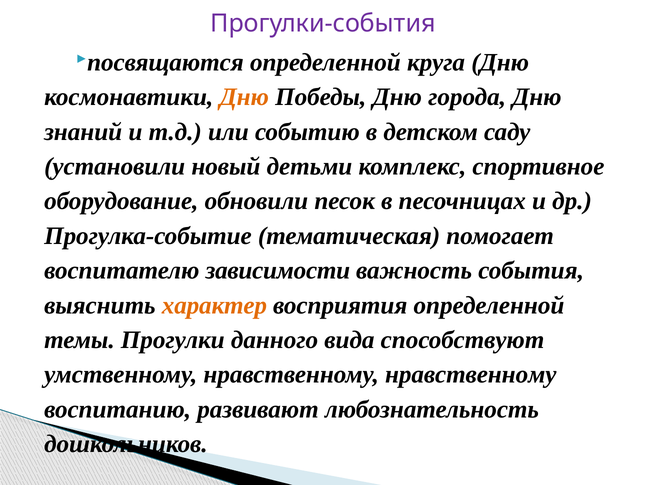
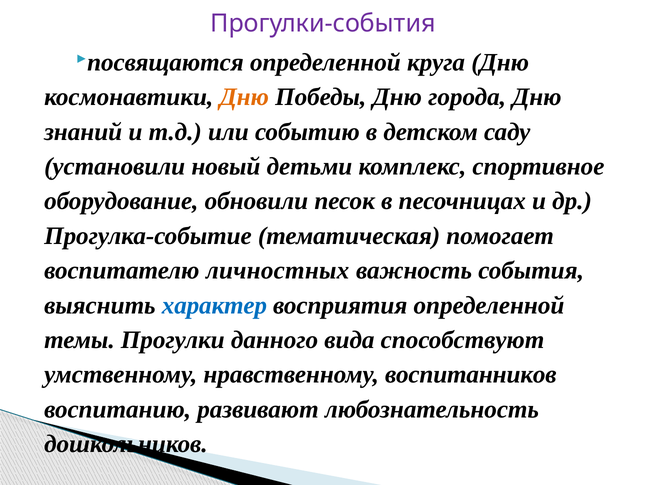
зависимости: зависимости -> личностных
характер colour: orange -> blue
нравственному нравственному: нравственному -> воспитанников
